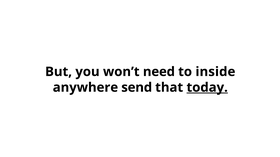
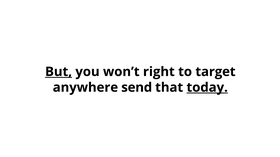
But underline: none -> present
need: need -> right
inside: inside -> target
